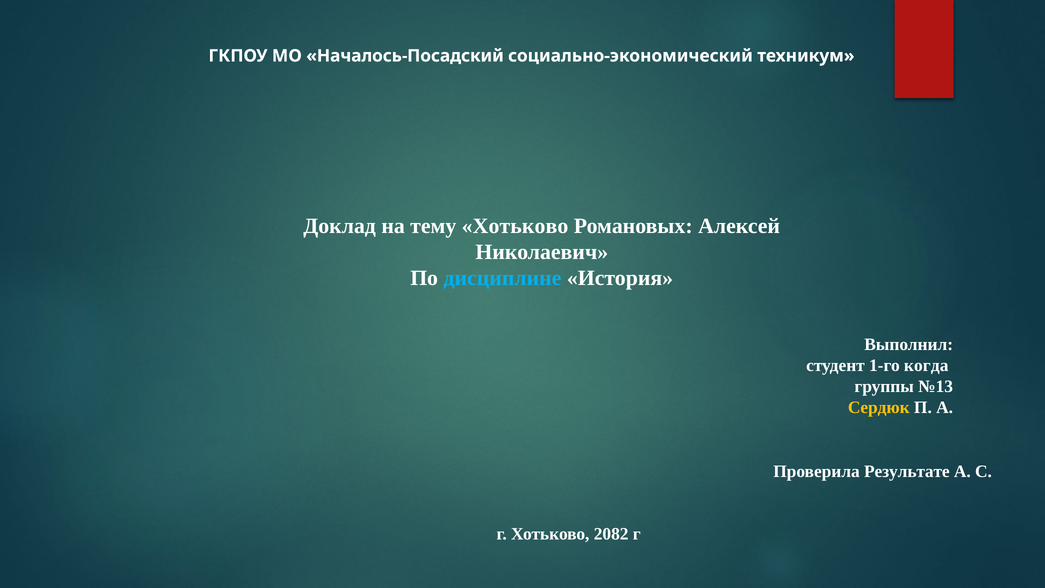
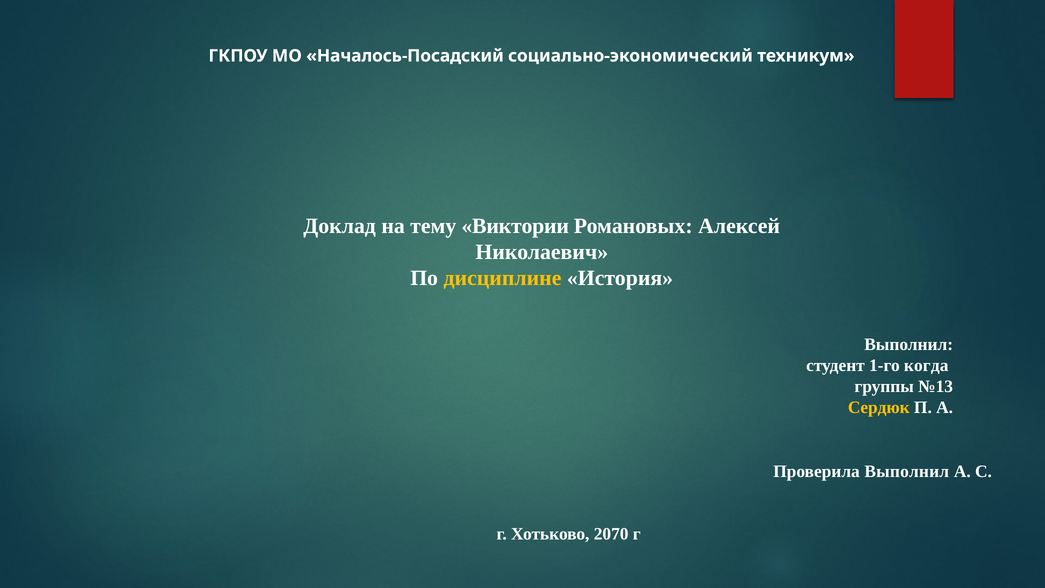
тему Хотьково: Хотьково -> Виктории
дисциплине colour: light blue -> yellow
Проверила Результате: Результате -> Выполнил
2082: 2082 -> 2070
